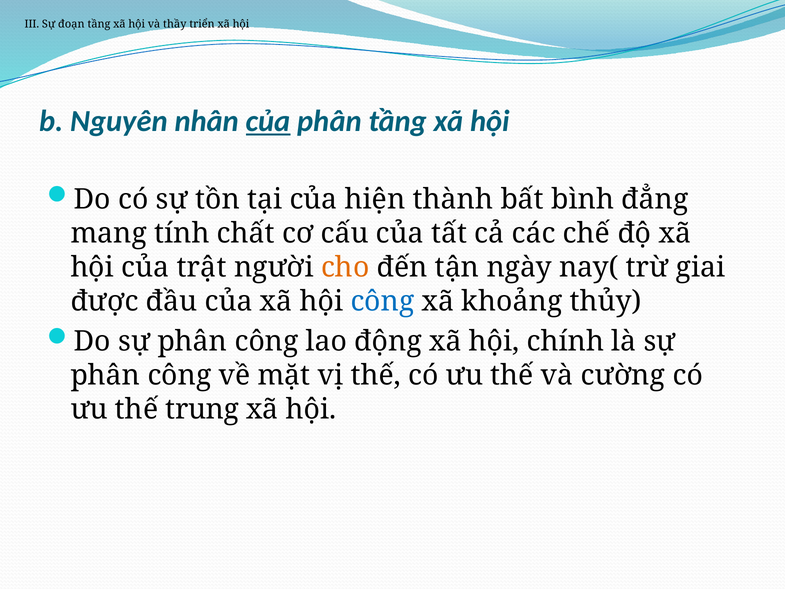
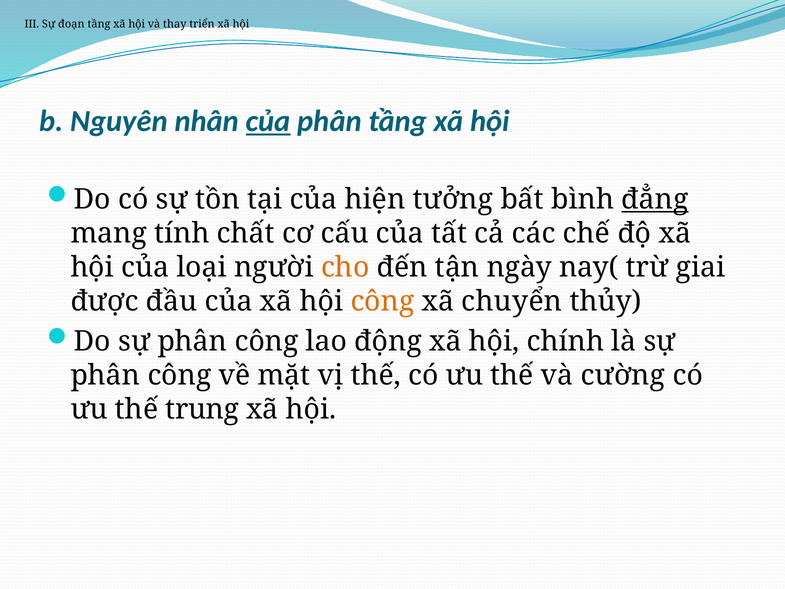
thầy: thầy -> thay
thành: thành -> tưởng
đẳng underline: none -> present
trật: trật -> loại
công at (382, 301) colour: blue -> orange
khoảng: khoảng -> chuyển
